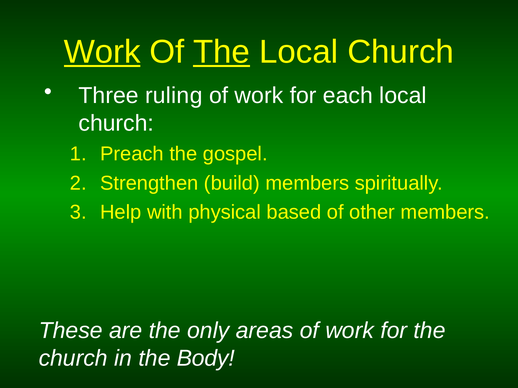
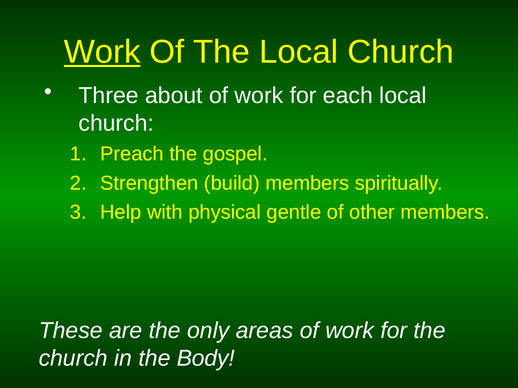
The at (222, 52) underline: present -> none
ruling: ruling -> about
based: based -> gentle
